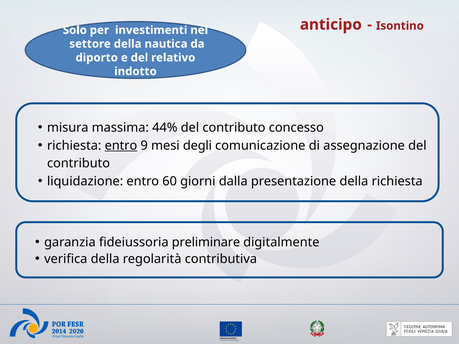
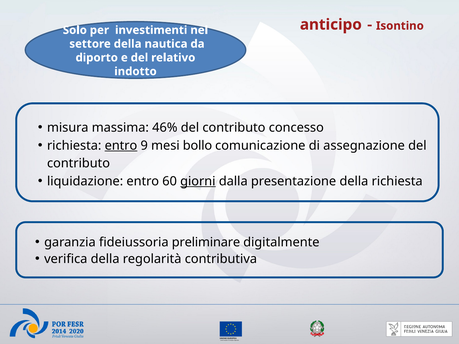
44%: 44% -> 46%
degli: degli -> bollo
giorni underline: none -> present
